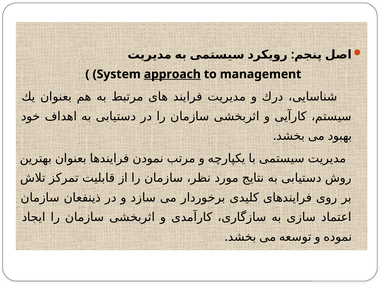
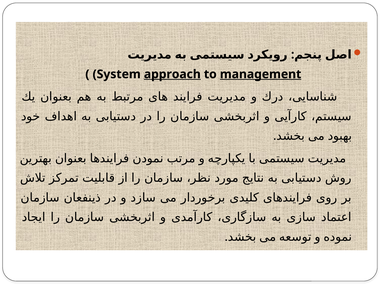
management underline: none -> present
